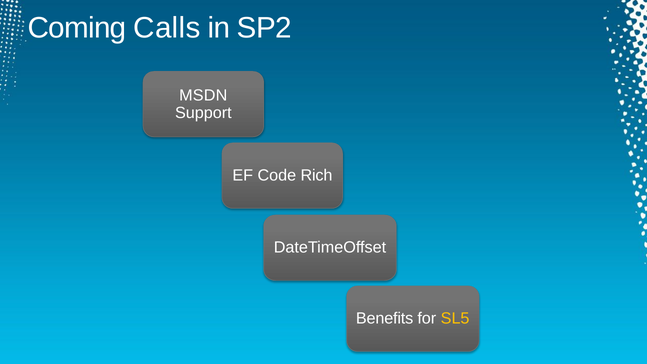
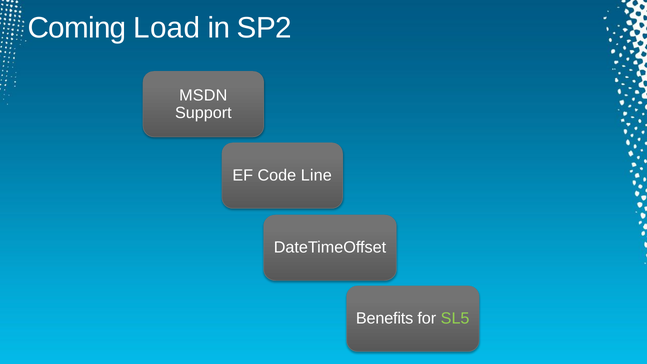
Calls: Calls -> Load
Rich: Rich -> Line
SL5 colour: yellow -> light green
